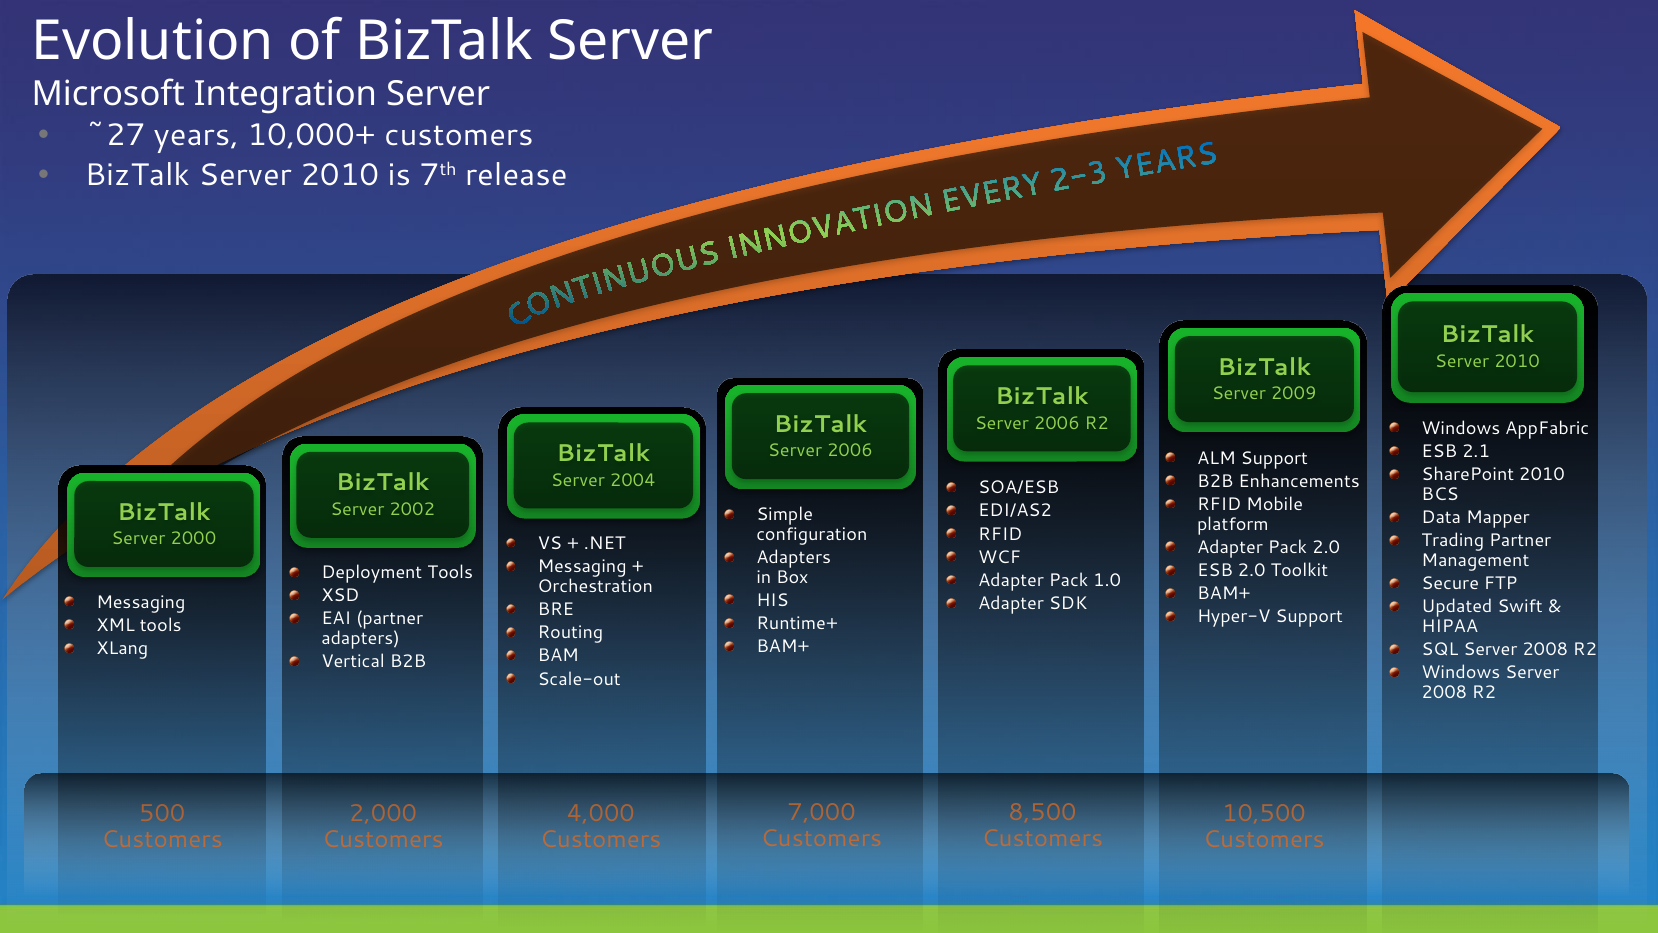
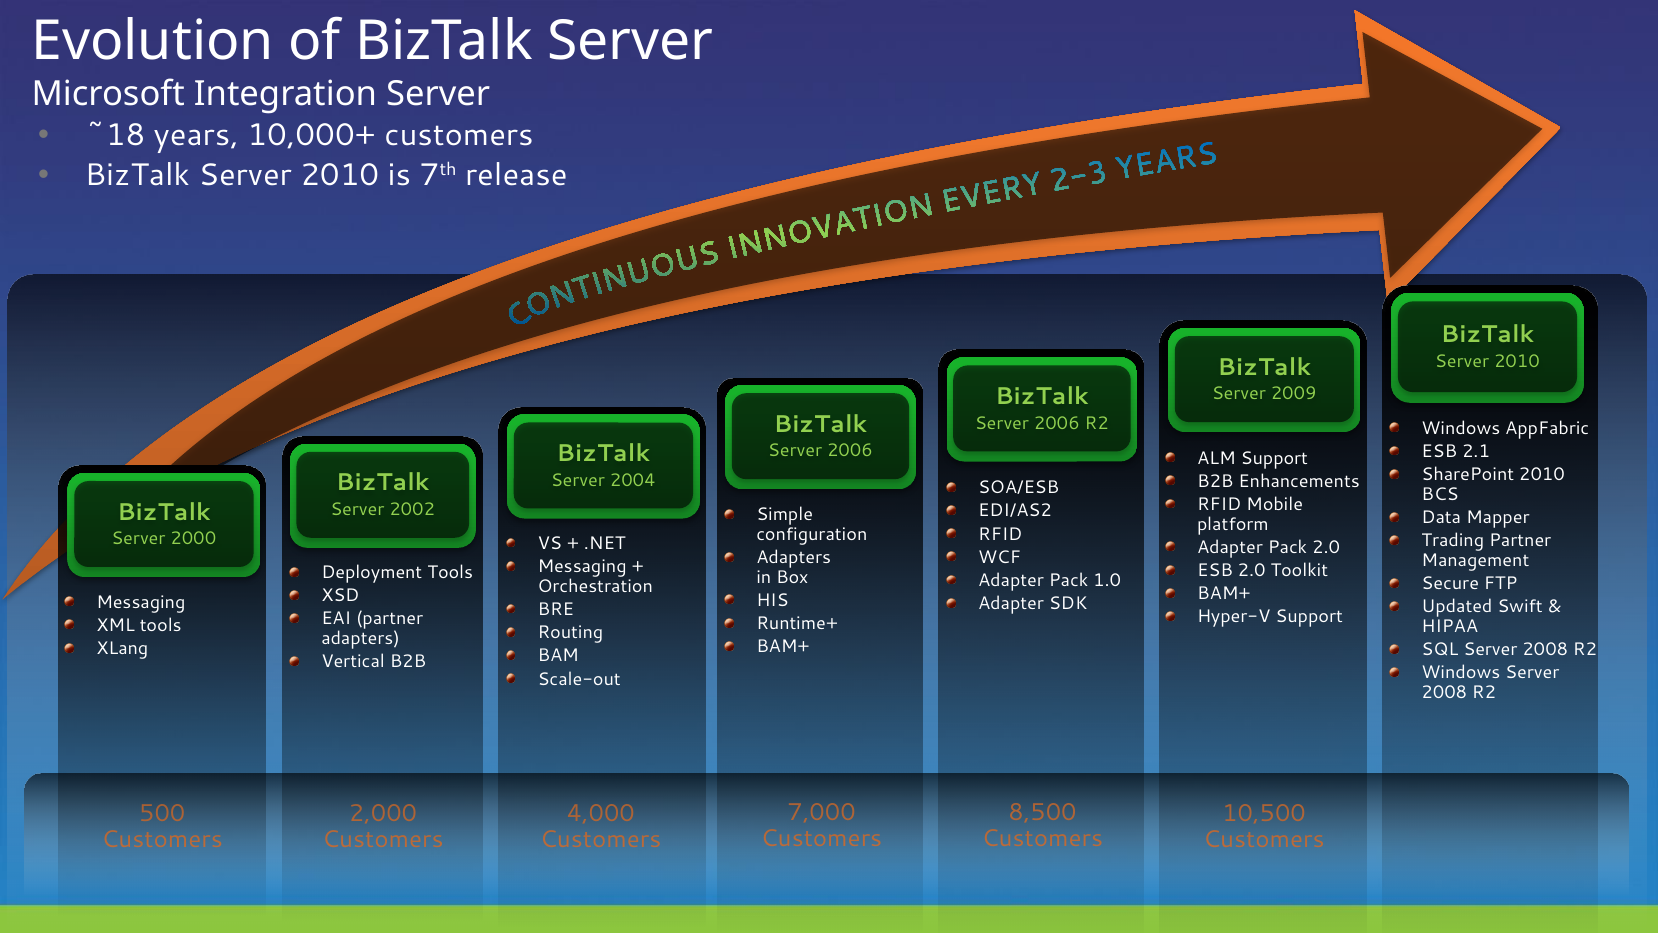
~27: ~27 -> ~18
